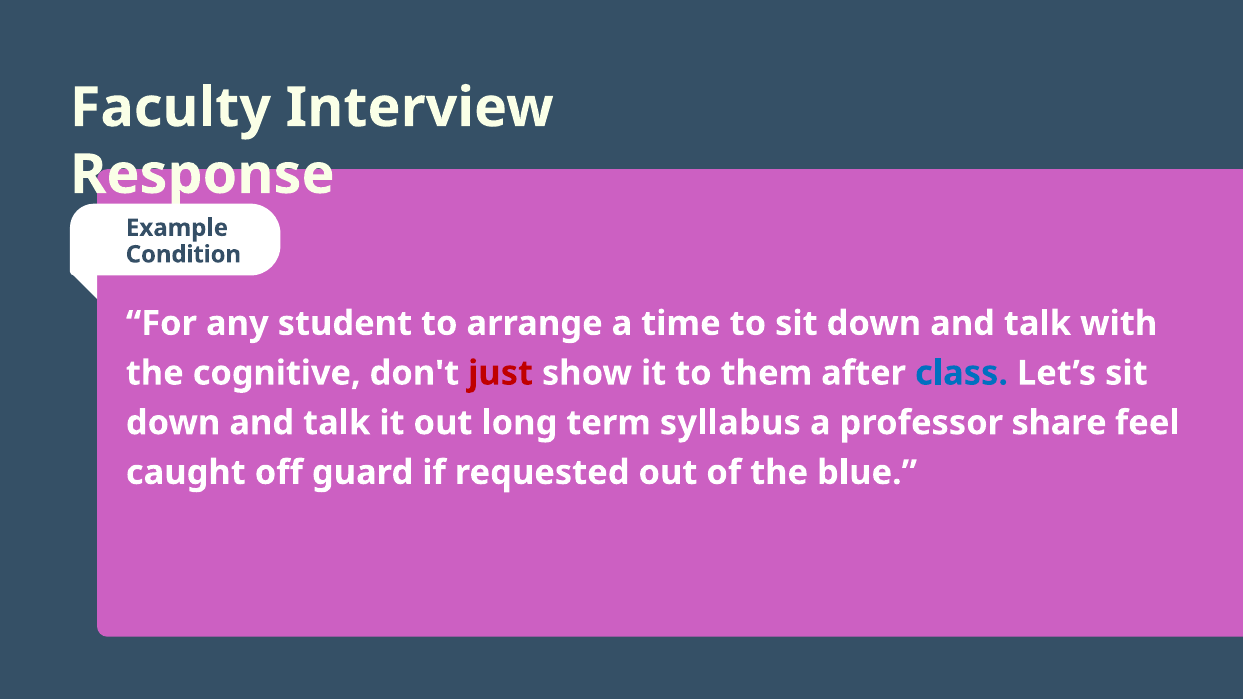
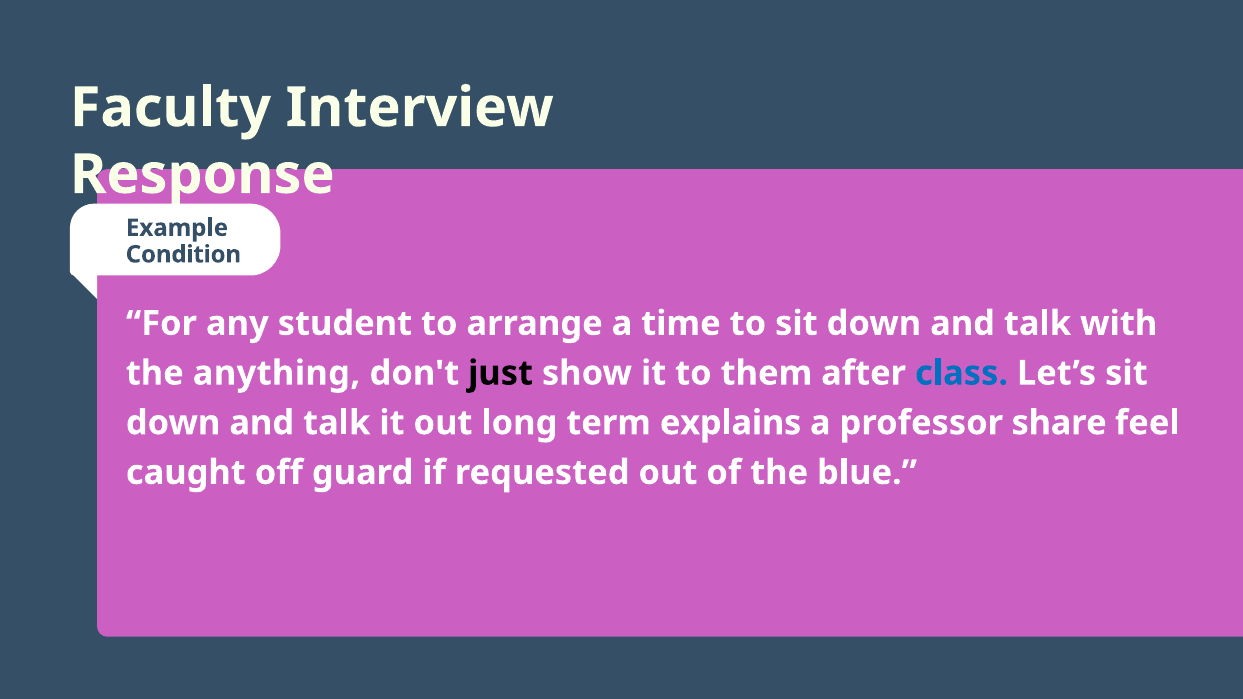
cognitive: cognitive -> anything
just colour: red -> black
syllabus: syllabus -> explains
